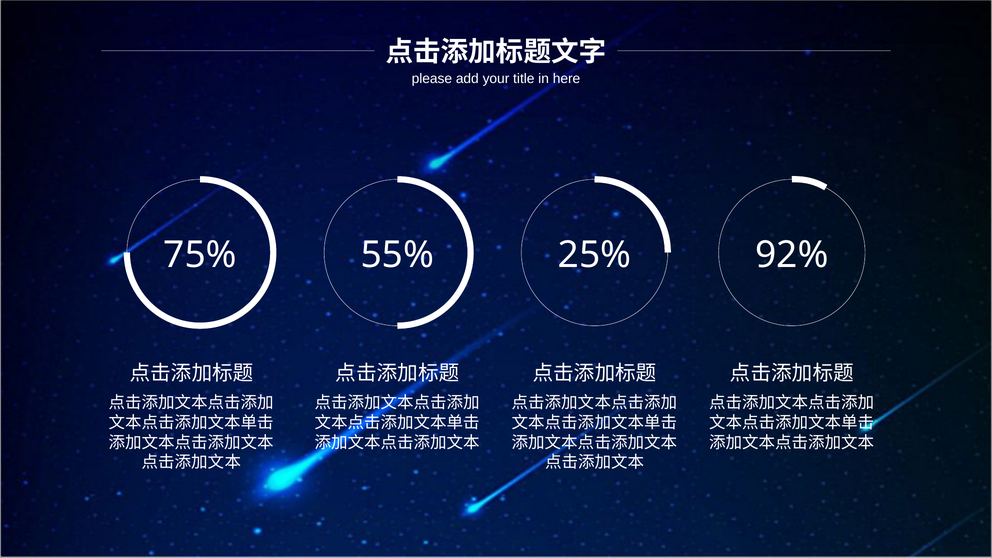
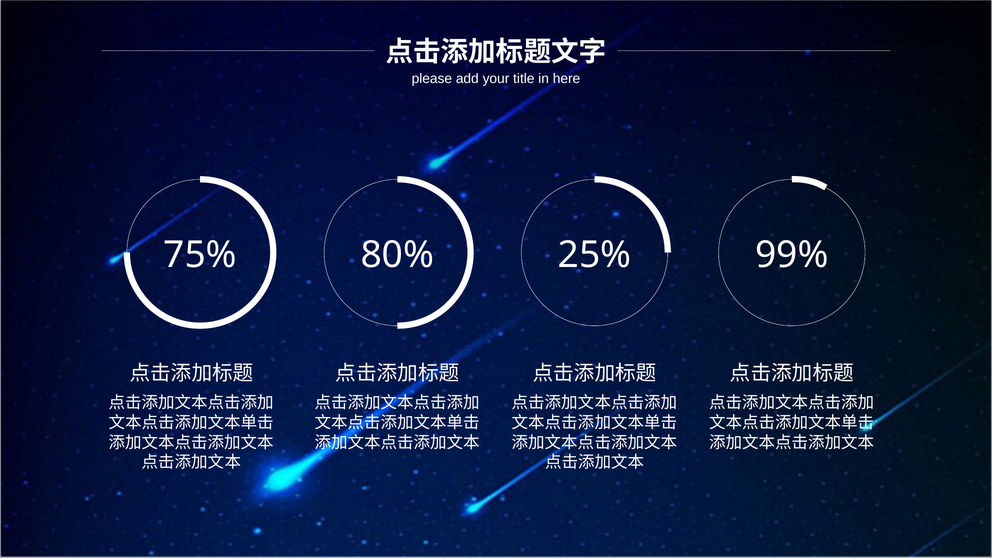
55%: 55% -> 80%
92%: 92% -> 99%
